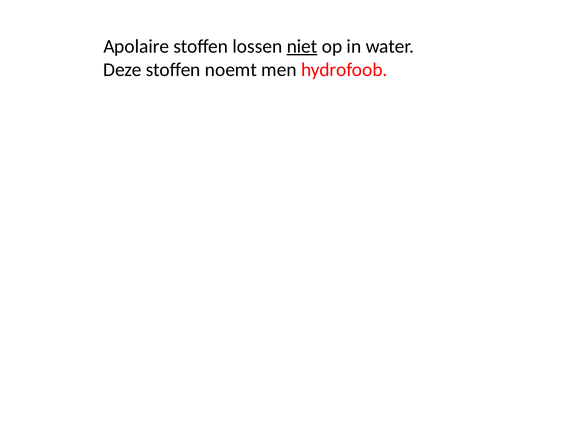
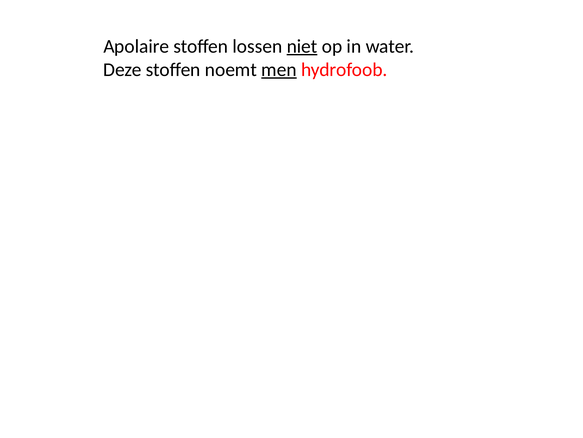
men underline: none -> present
